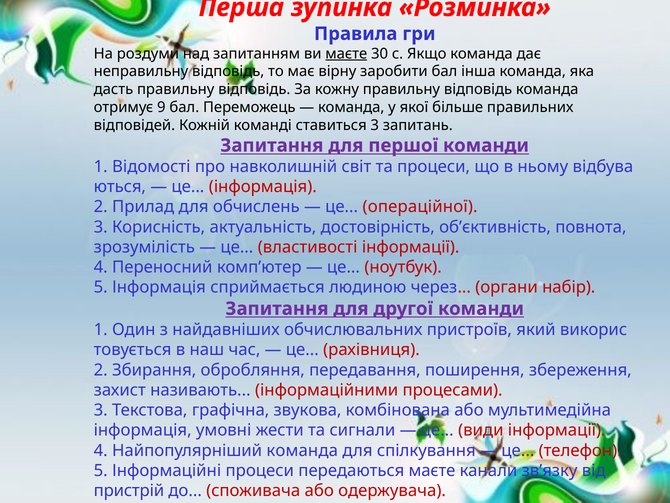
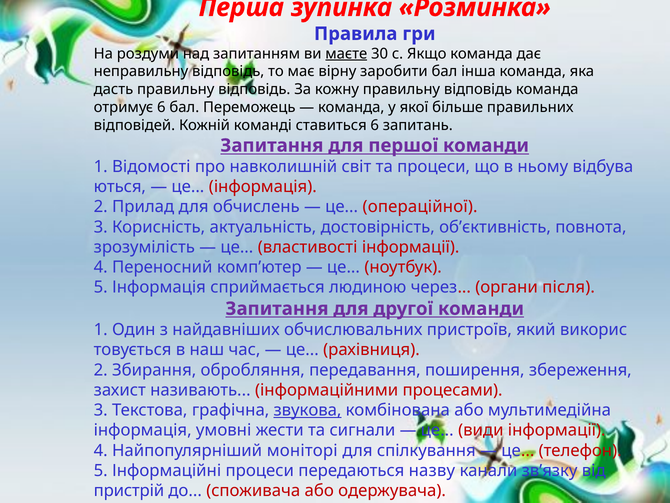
отримує 9: 9 -> 6
ставиться 3: 3 -> 6
набір: набір -> після
звукова underline: none -> present
Найпопулярніший команда: команда -> моніторі
передаються маєте: маєте -> назву
